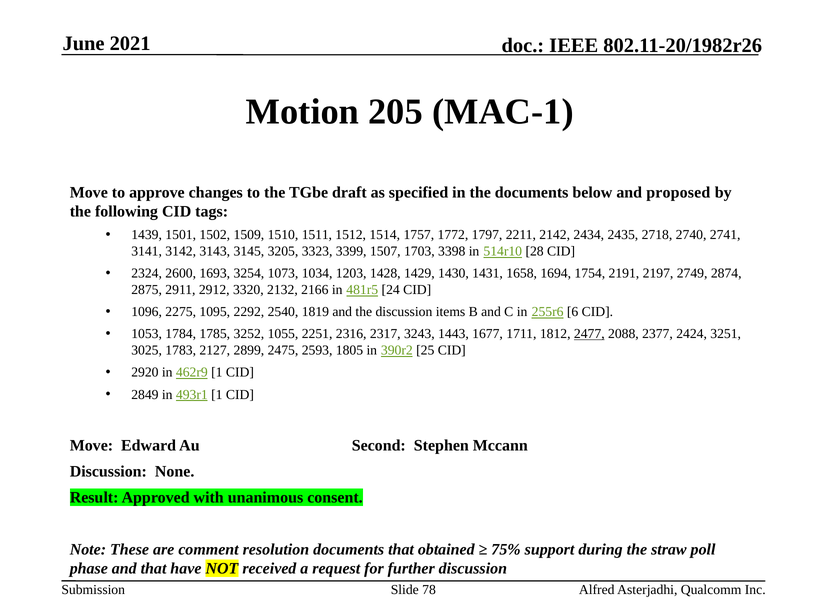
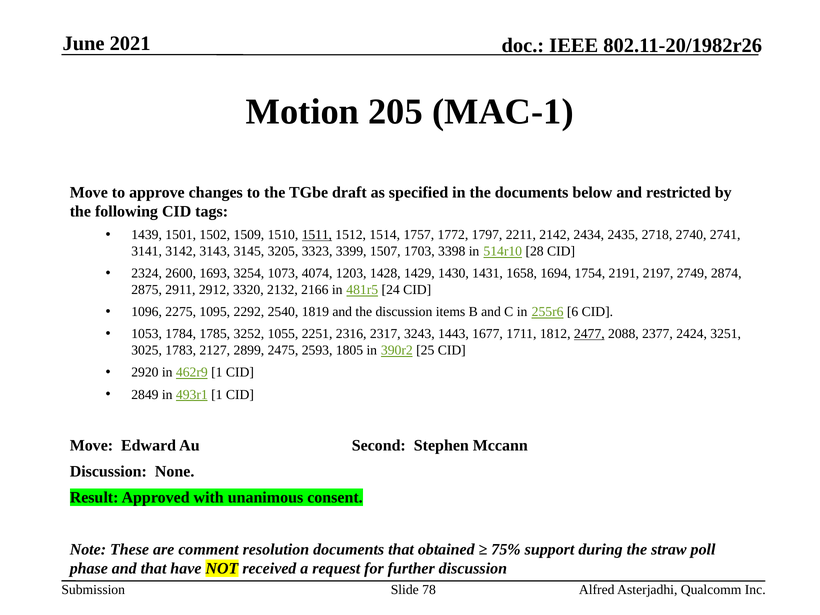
proposed: proposed -> restricted
1511 underline: none -> present
1034: 1034 -> 4074
